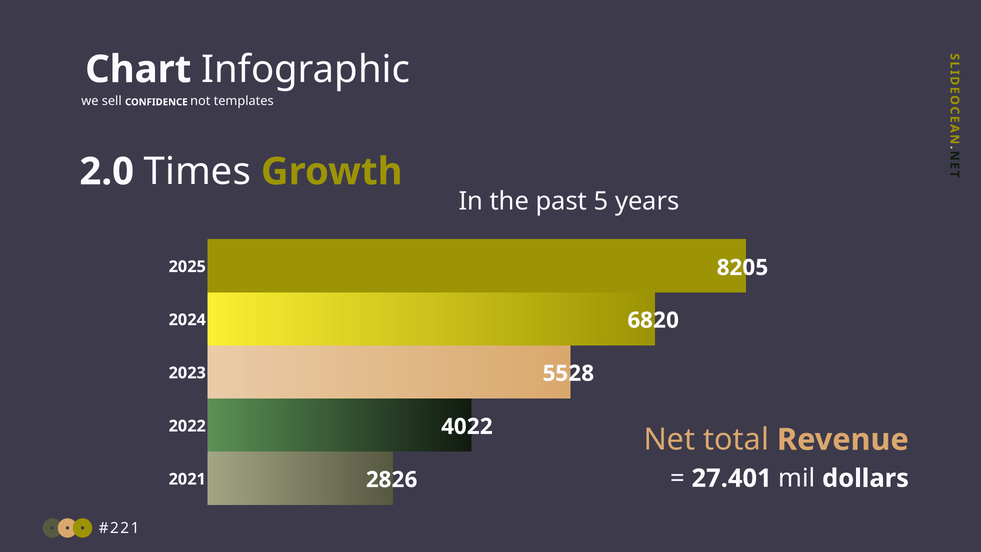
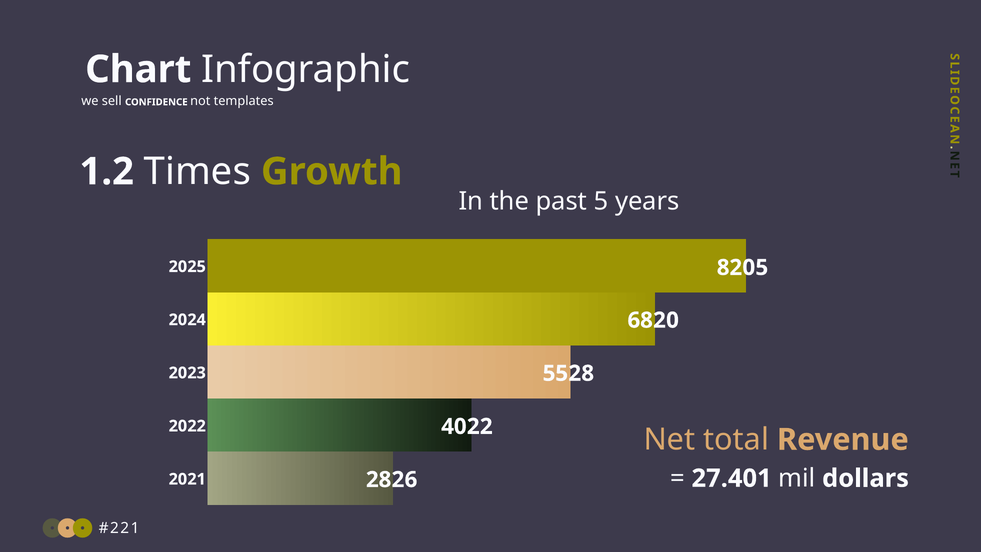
2.0: 2.0 -> 1.2
